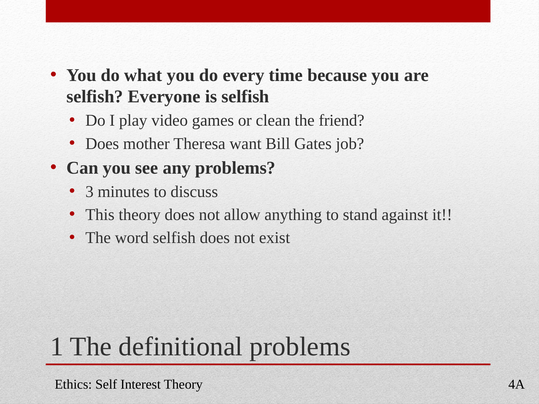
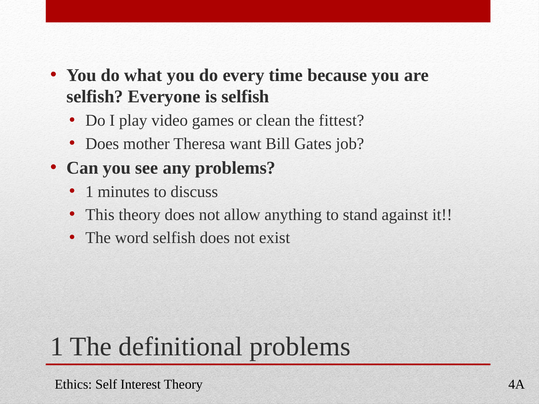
friend: friend -> fittest
3 at (89, 192): 3 -> 1
